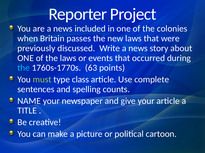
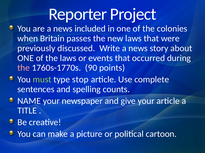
the at (24, 68) colour: light blue -> pink
63: 63 -> 90
class: class -> stop
